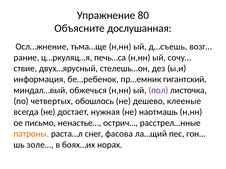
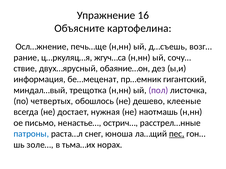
80: 80 -> 16
дослушанная: дослушанная -> картофелина
тьма…ще: тьма…ще -> печь…ще
печь…са: печь…са -> жгуч…са
стелешь…он: стелешь…он -> обаяние…он
бе…ребенок: бе…ребенок -> бе…меценат
обжечься: обжечься -> трещотка
патроны colour: orange -> blue
фасова: фасова -> юноша
пес underline: none -> present
боях…их: боях…их -> тьма…их
